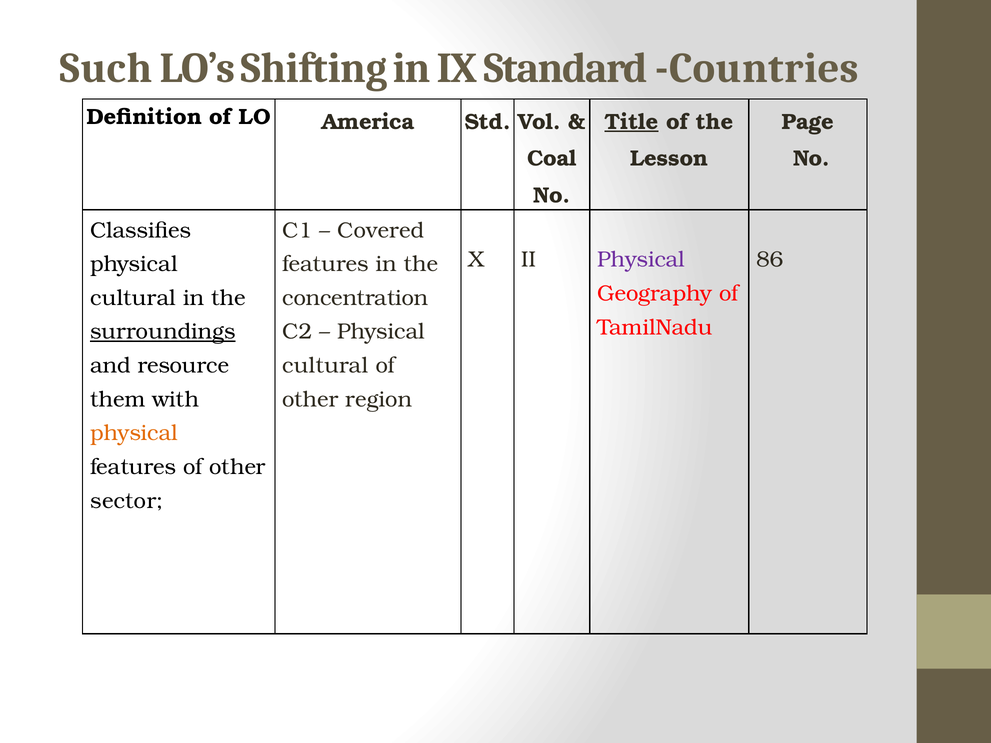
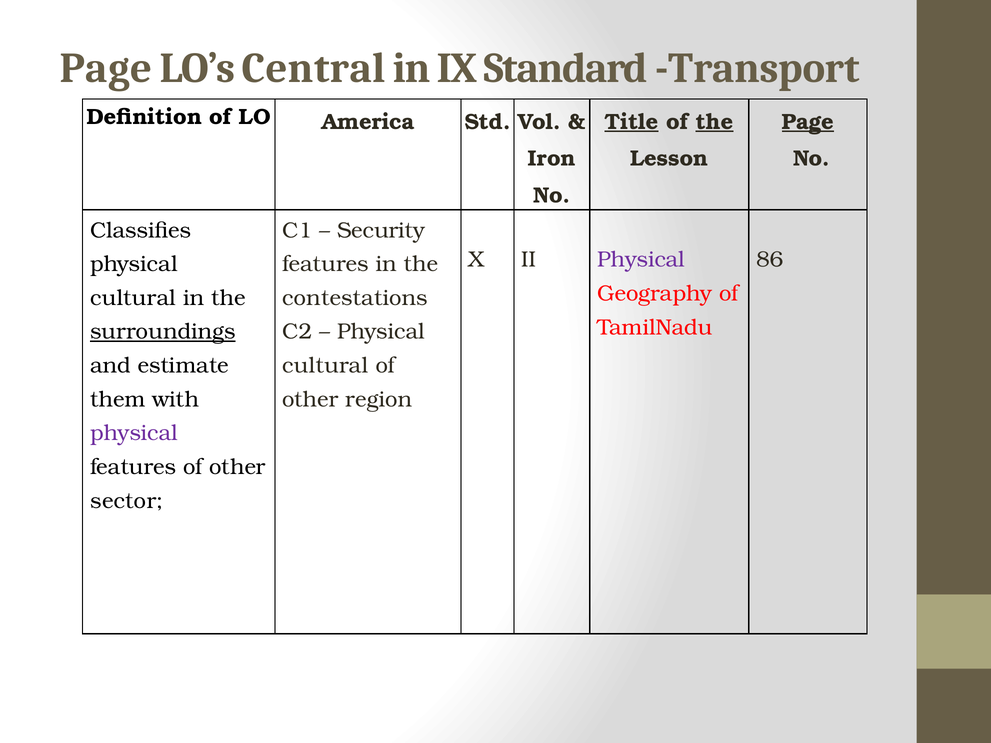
Such at (106, 68): Such -> Page
Shifting: Shifting -> Central
Countries: Countries -> Transport
the at (715, 122) underline: none -> present
Page at (808, 122) underline: none -> present
Coal: Coal -> Iron
Covered: Covered -> Security
concentration: concentration -> contestations
resource: resource -> estimate
physical at (134, 433) colour: orange -> purple
